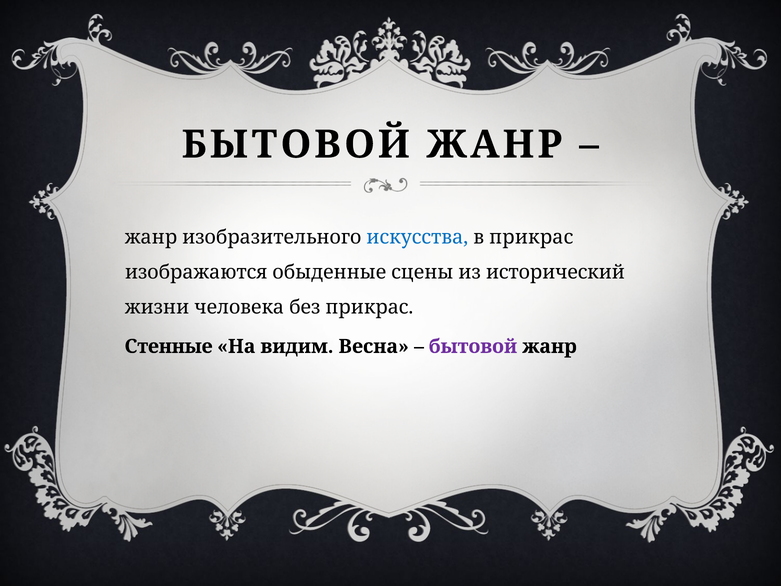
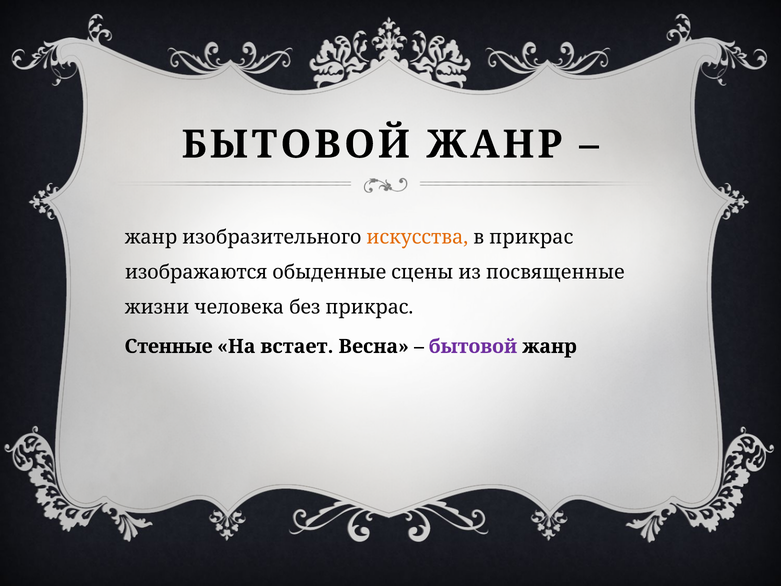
искусства colour: blue -> orange
исторический: исторический -> посвященные
видим: видим -> встает
